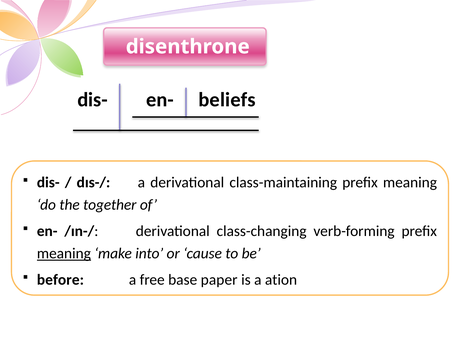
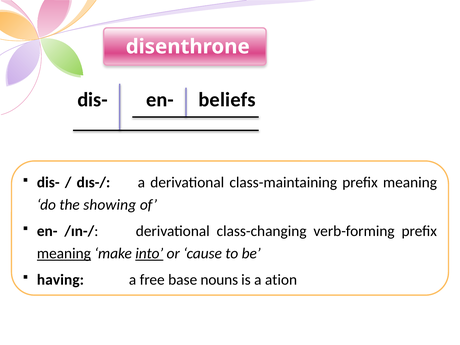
together: together -> showing
into underline: none -> present
before: before -> having
paper: paper -> nouns
